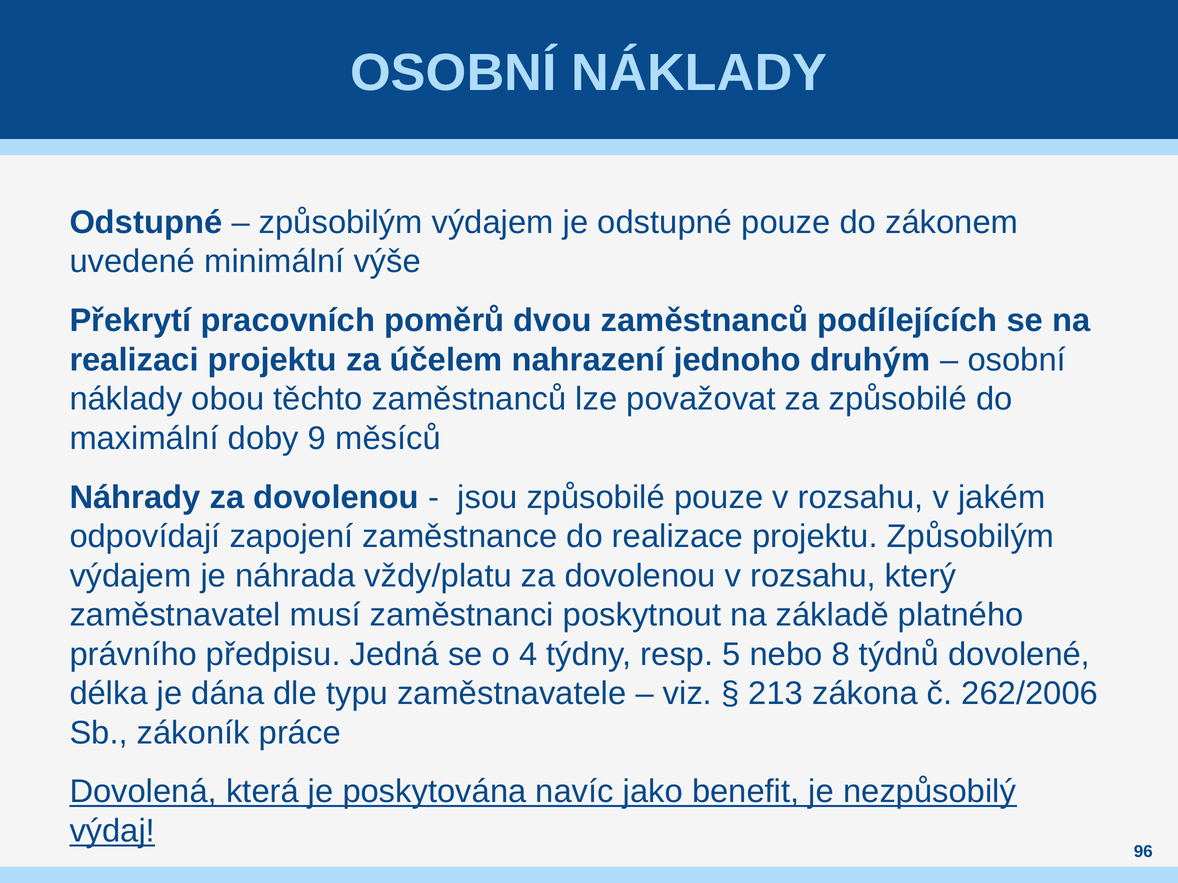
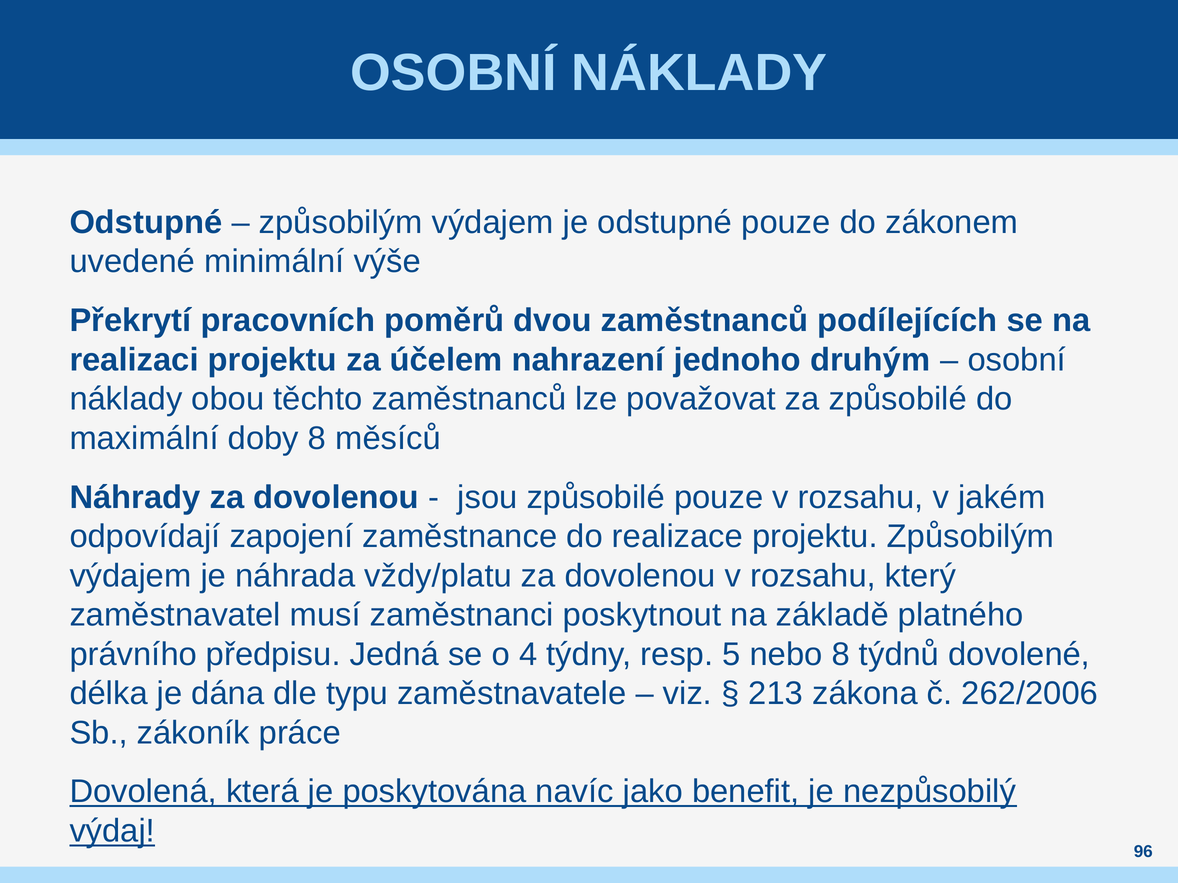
doby 9: 9 -> 8
